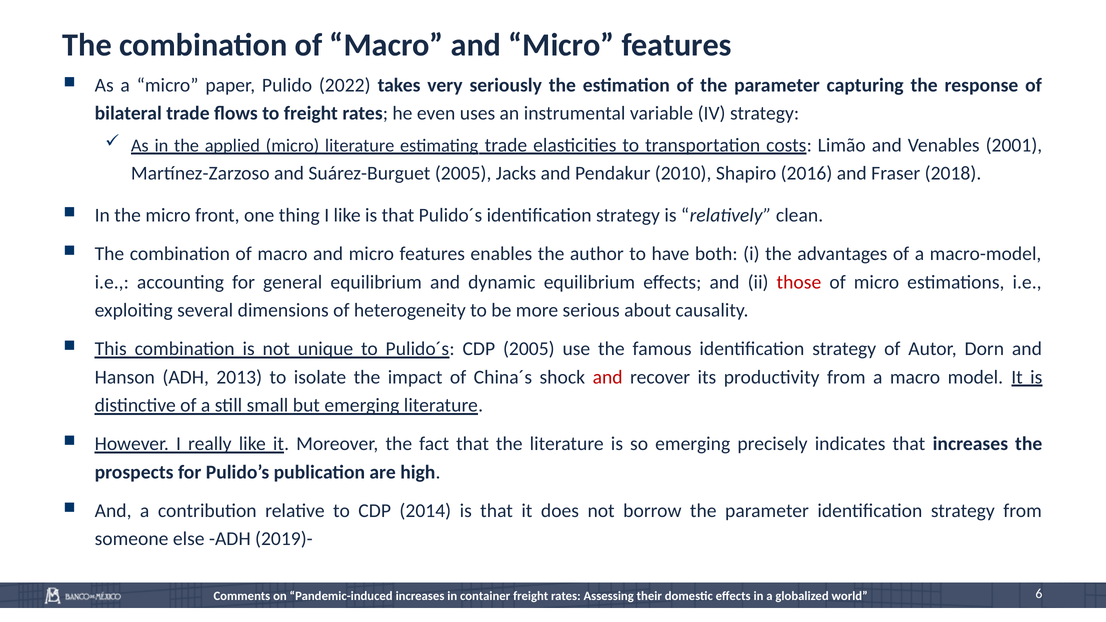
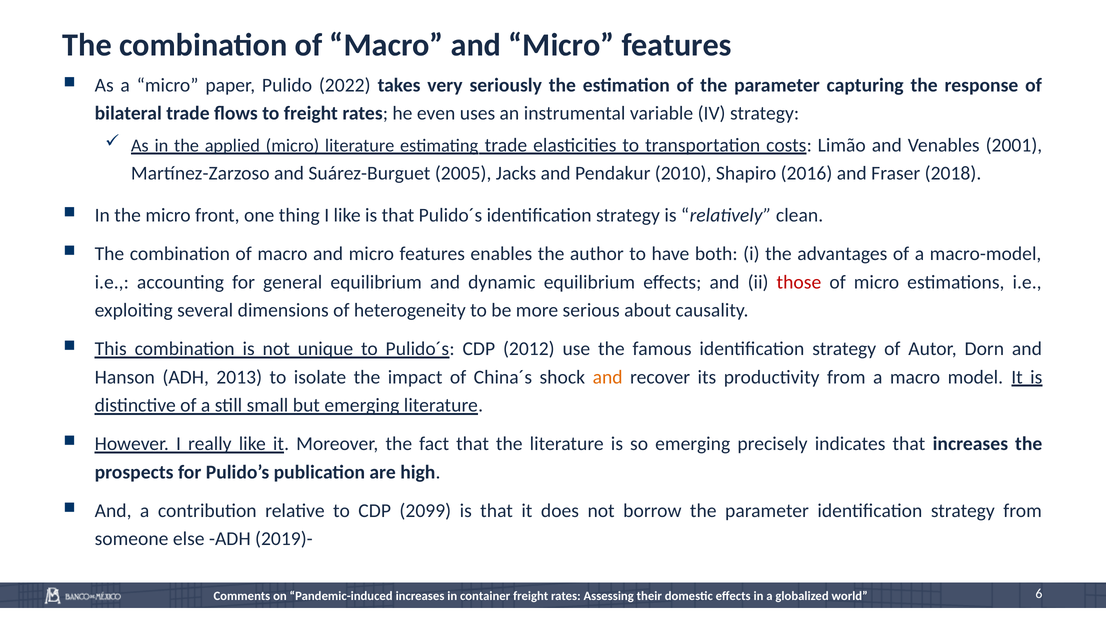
CDP 2005: 2005 -> 2012
and at (608, 377) colour: red -> orange
2014: 2014 -> 2099
